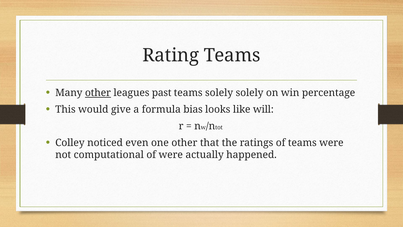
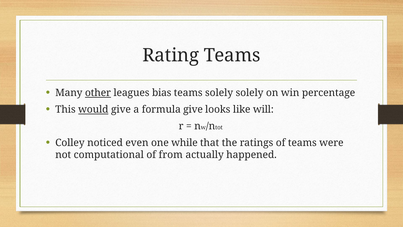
past: past -> bias
would underline: none -> present
formula bias: bias -> give
one other: other -> while
of were: were -> from
